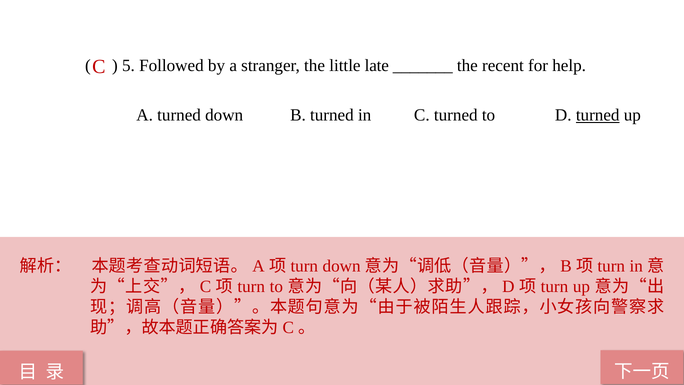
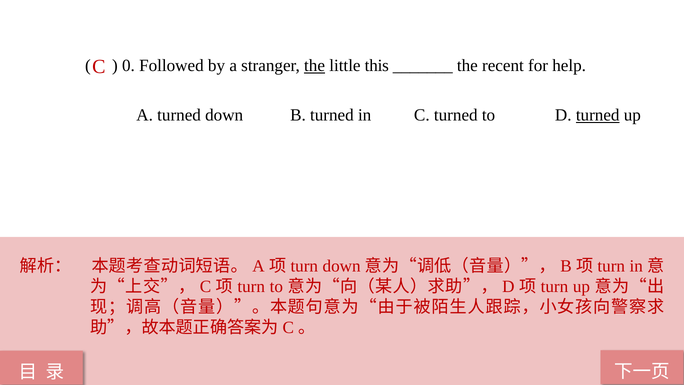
5: 5 -> 0
the at (315, 66) underline: none -> present
late: late -> this
